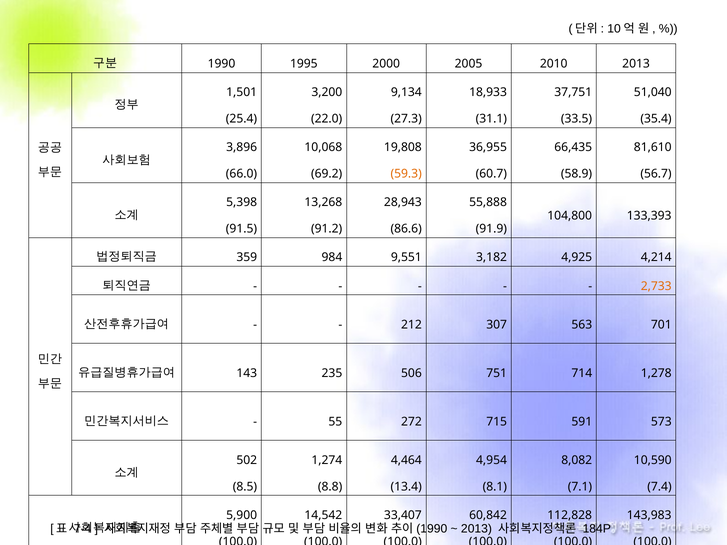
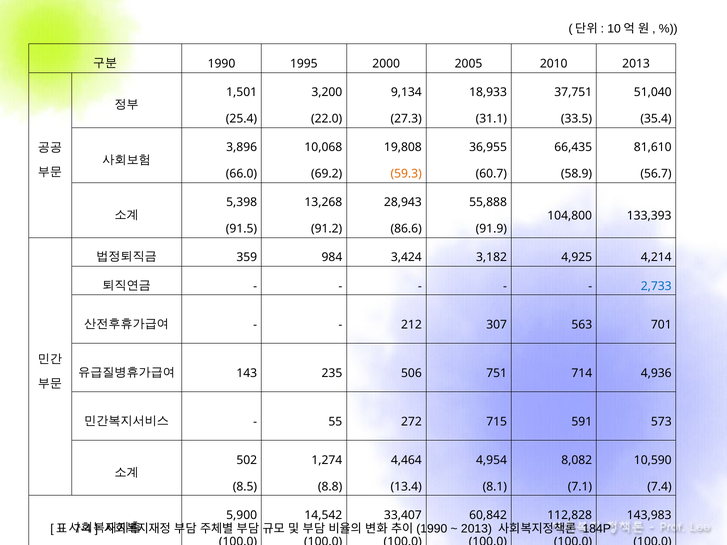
9,551: 9,551 -> 3,424
2,733 colour: orange -> blue
1,278: 1,278 -> 4,936
